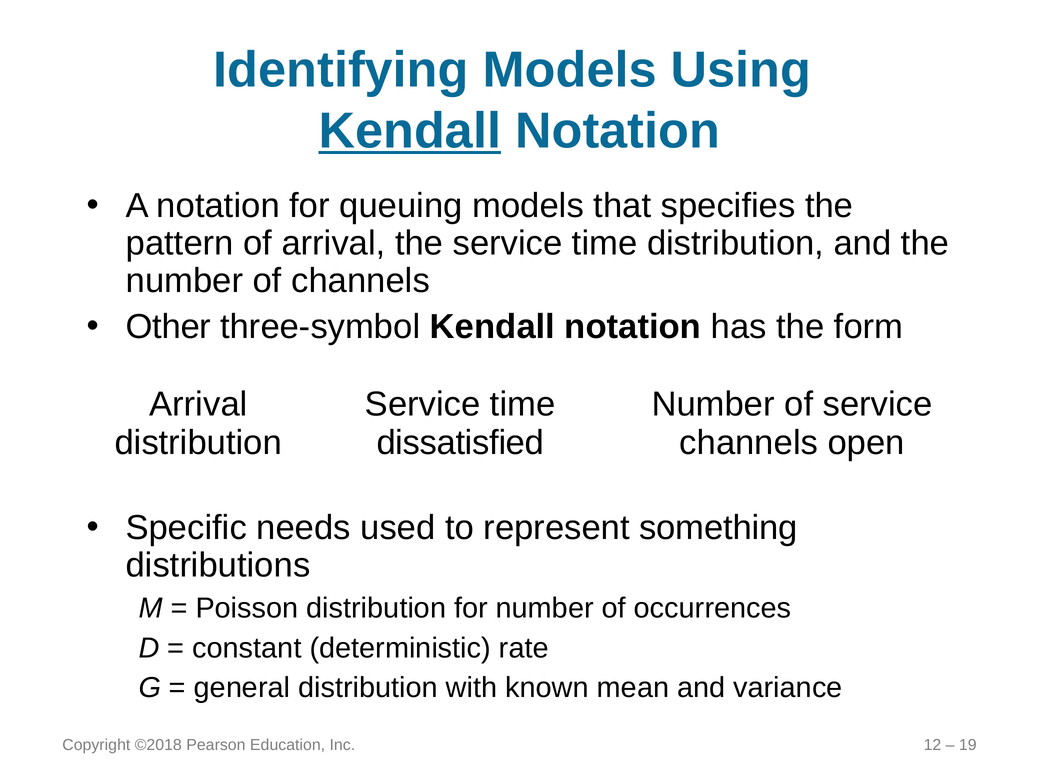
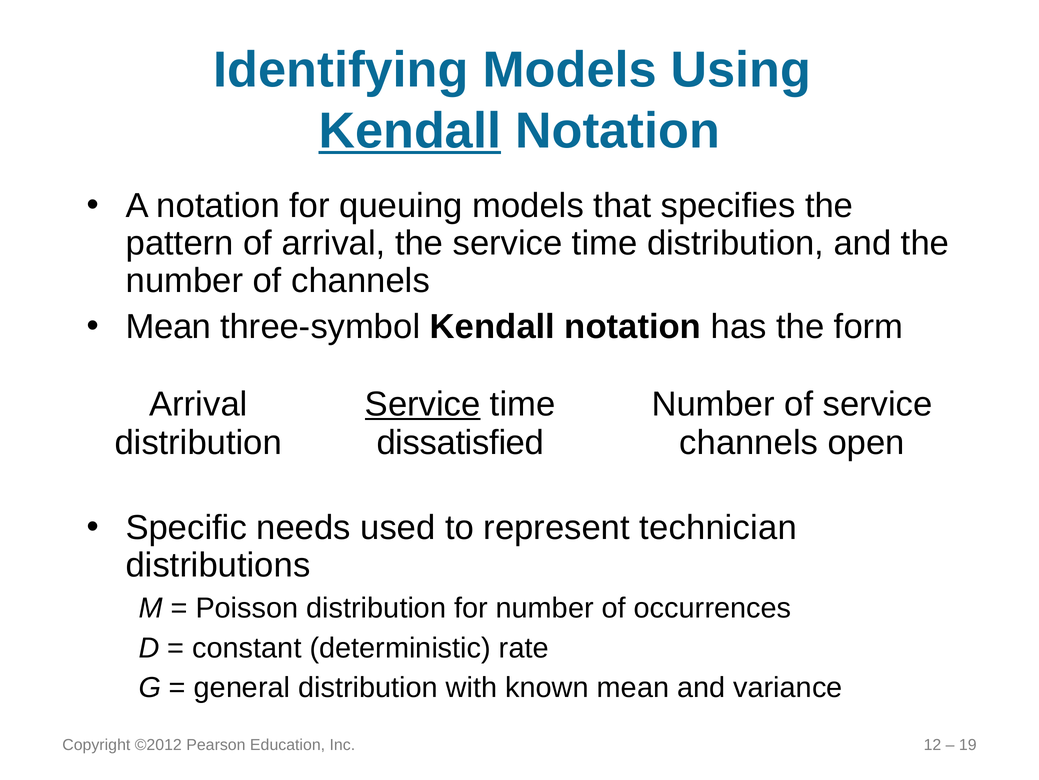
Other at (168, 326): Other -> Mean
Service at (423, 404) underline: none -> present
something: something -> technician
©2018: ©2018 -> ©2012
